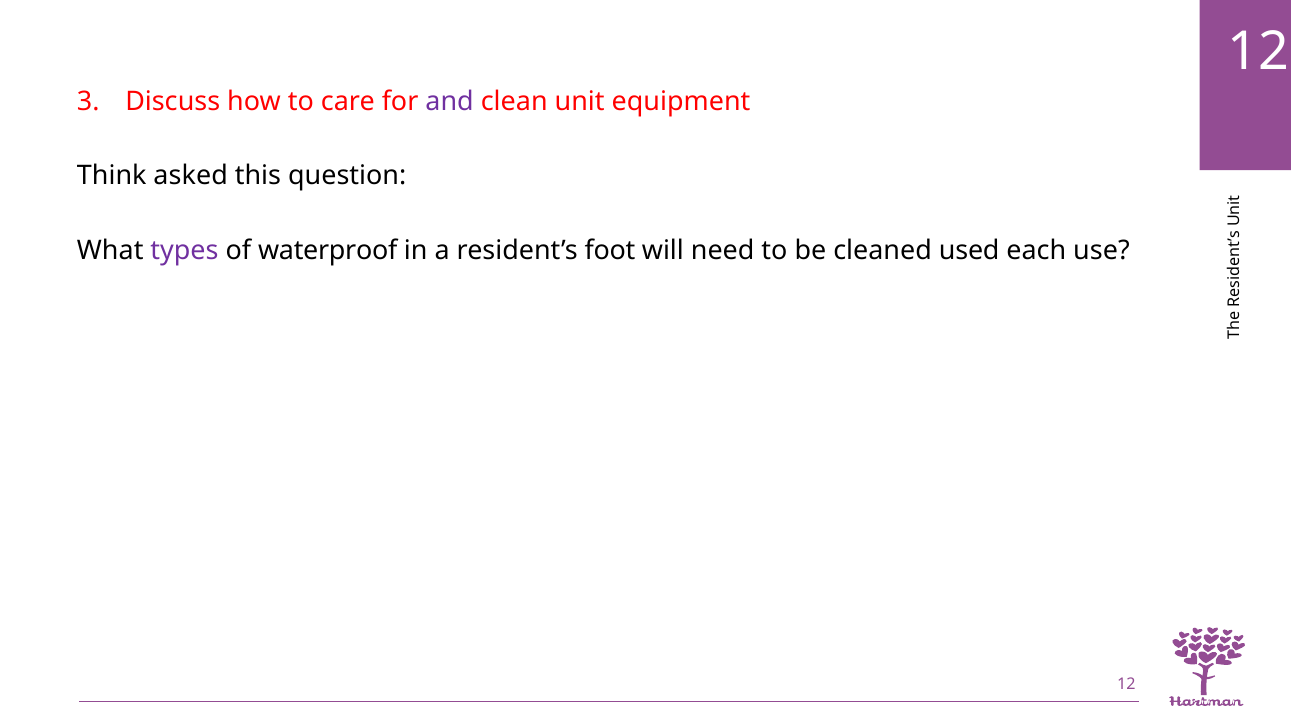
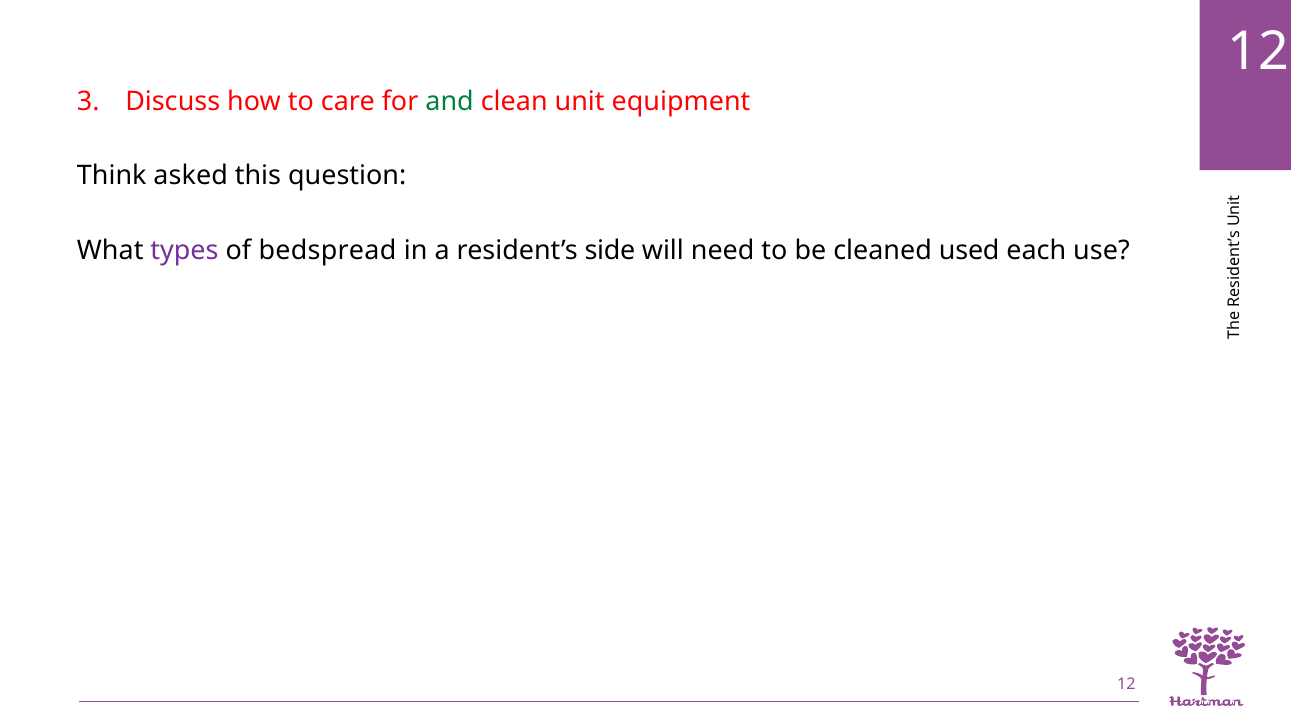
and colour: purple -> green
waterproof: waterproof -> bedspread
foot: foot -> side
